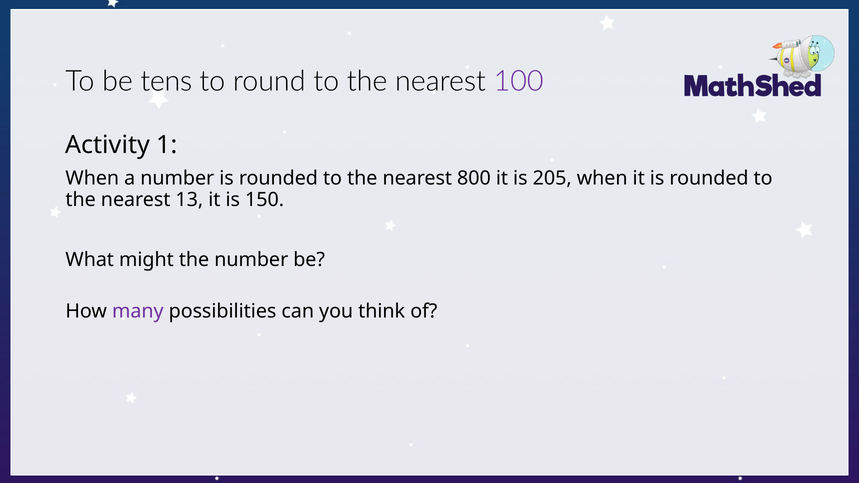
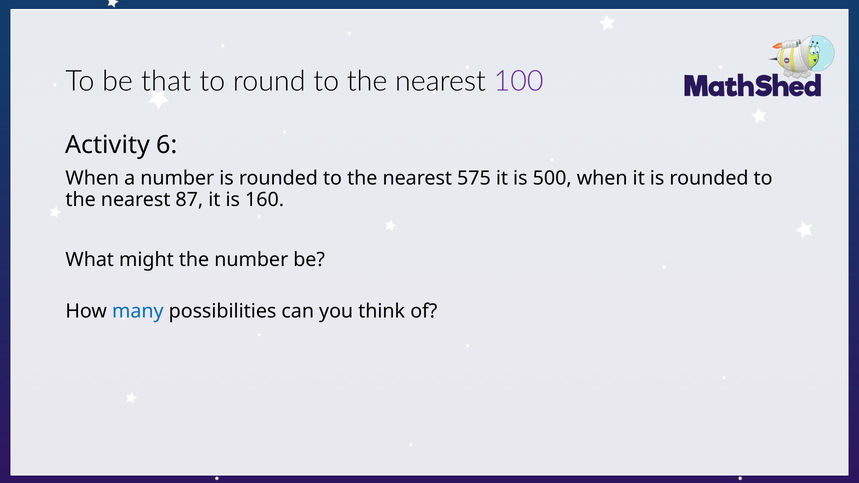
tens: tens -> that
1: 1 -> 6
800: 800 -> 575
205: 205 -> 500
13: 13 -> 87
150: 150 -> 160
many colour: purple -> blue
